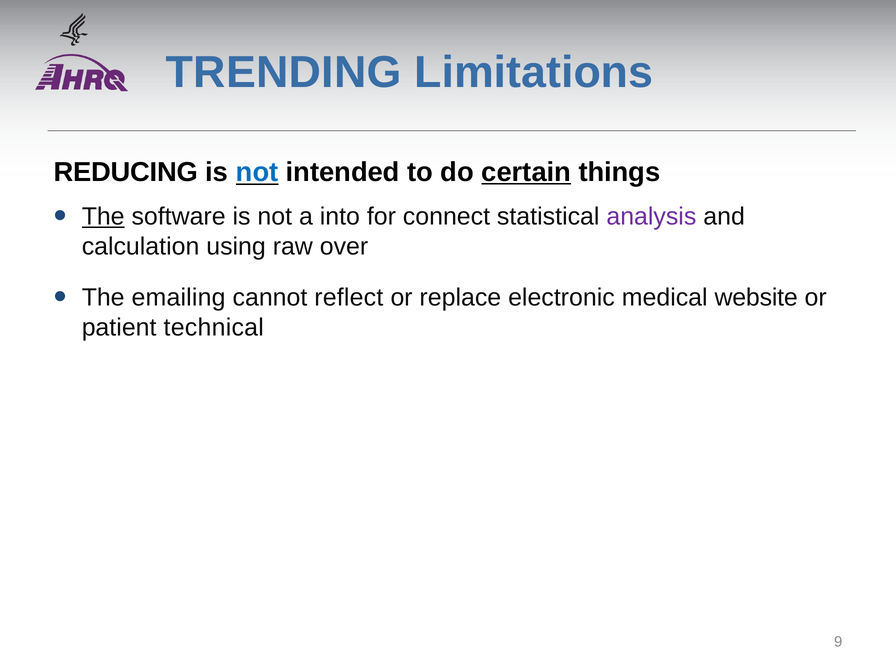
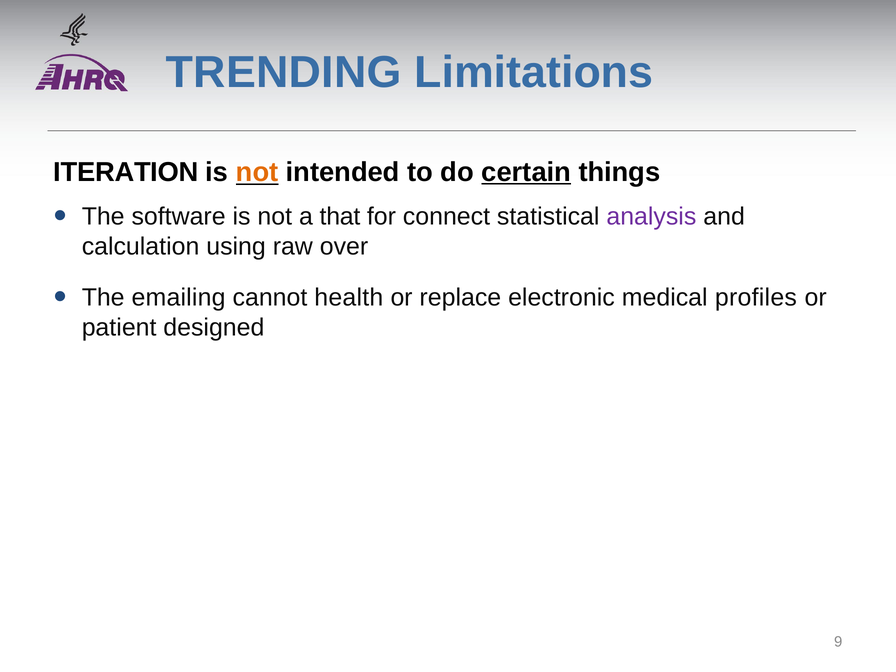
REDUCING: REDUCING -> ITERATION
not at (257, 172) colour: blue -> orange
The at (103, 217) underline: present -> none
into: into -> that
reflect: reflect -> health
website: website -> profiles
technical: technical -> designed
